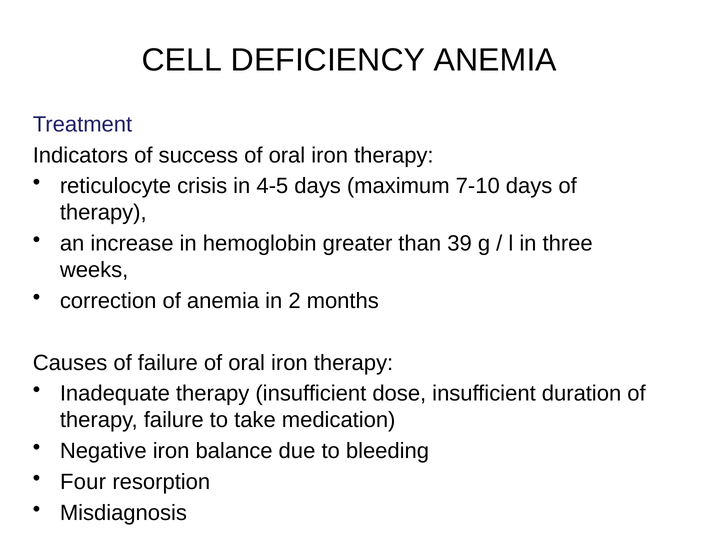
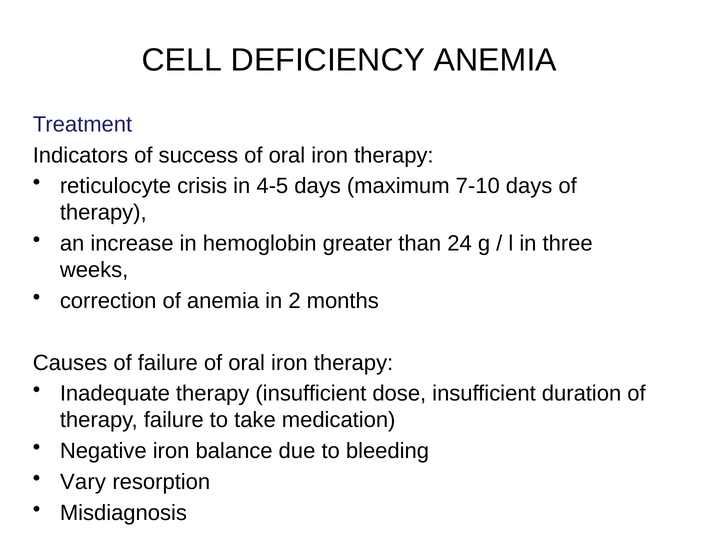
39: 39 -> 24
Four: Four -> Vary
